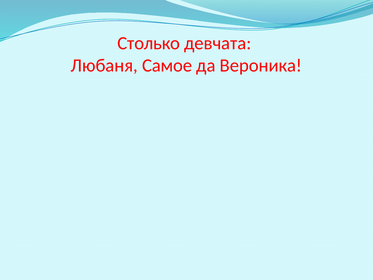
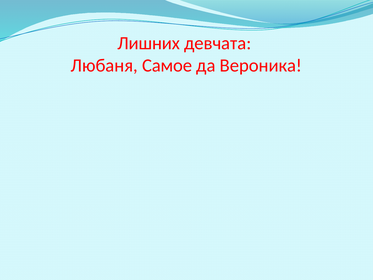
Столько: Столько -> Лишних
